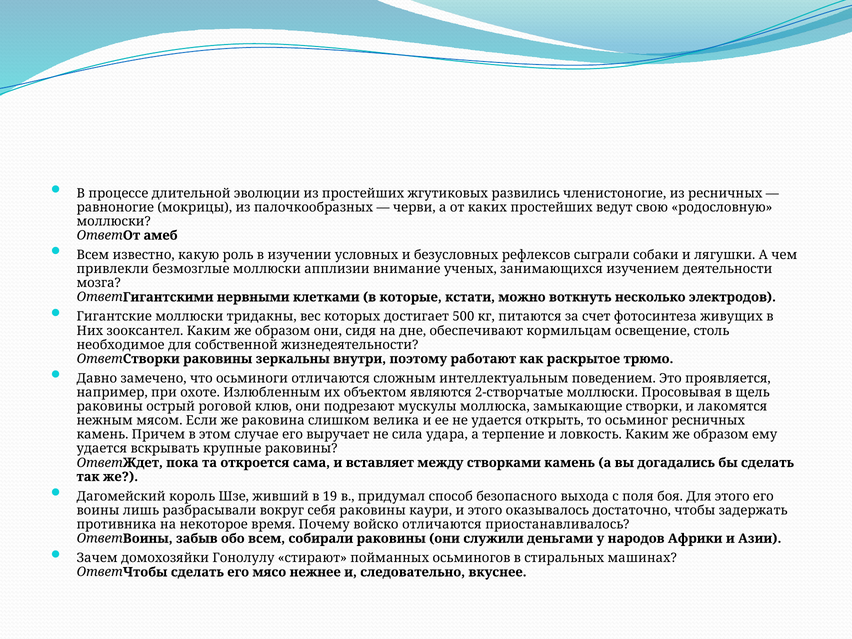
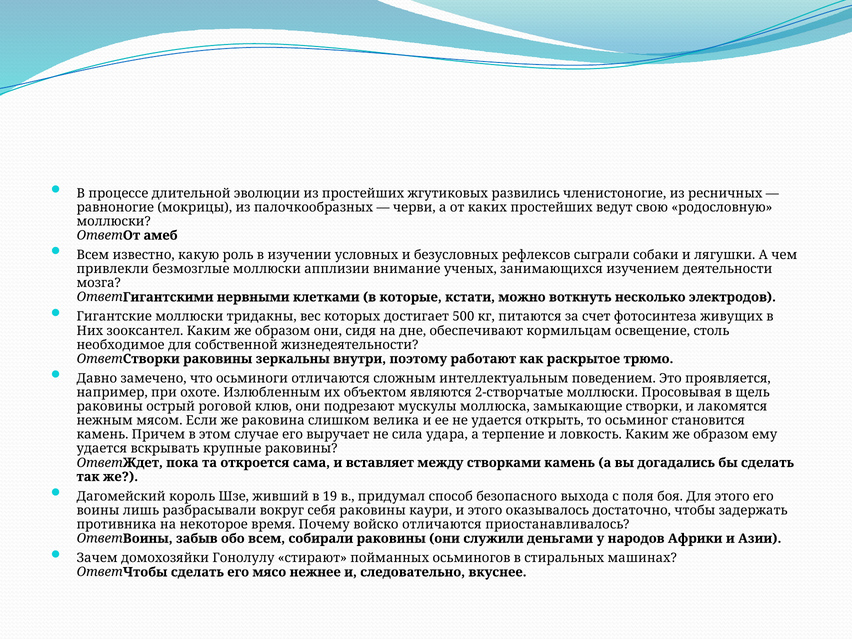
осьминог ресничных: ресничных -> становится
